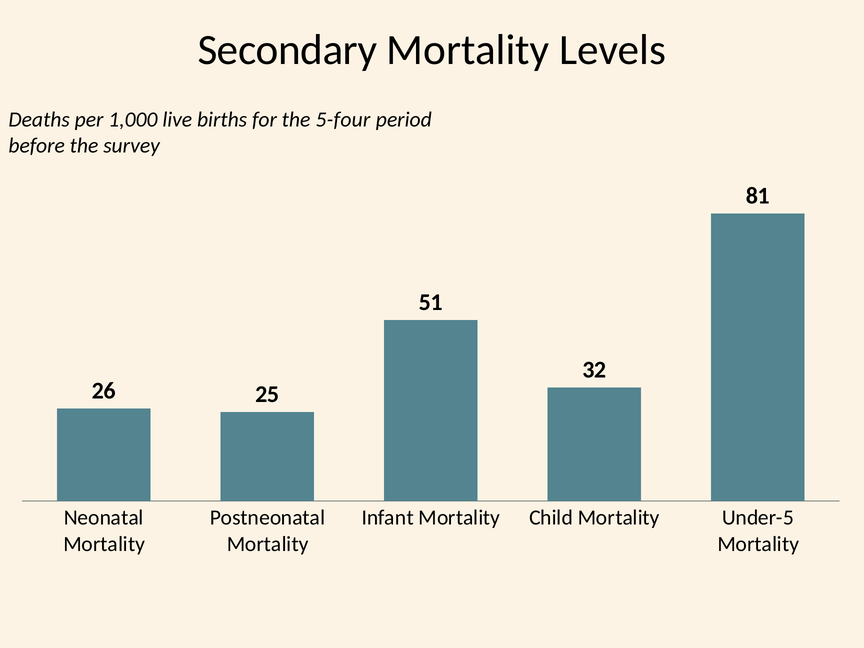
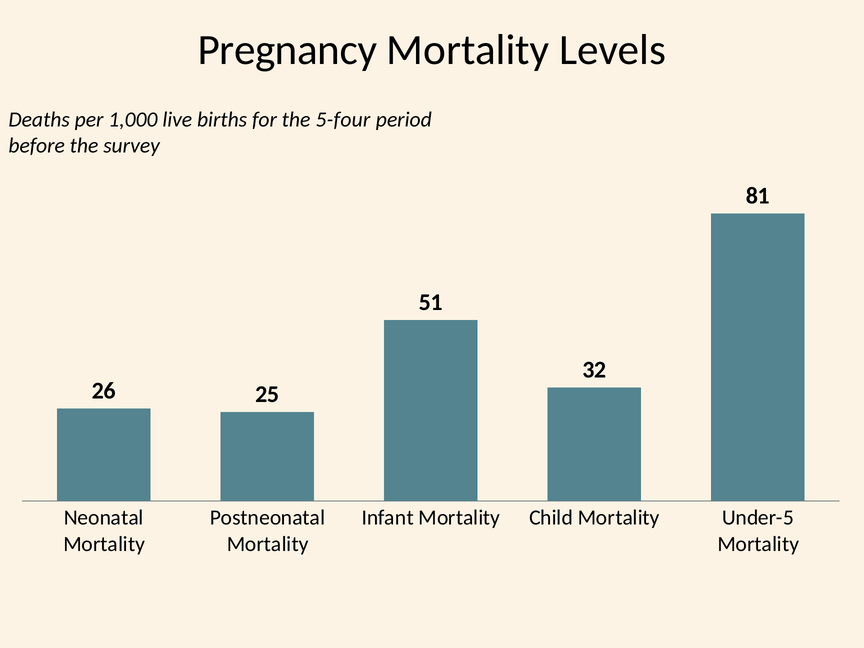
Secondary: Secondary -> Pregnancy
